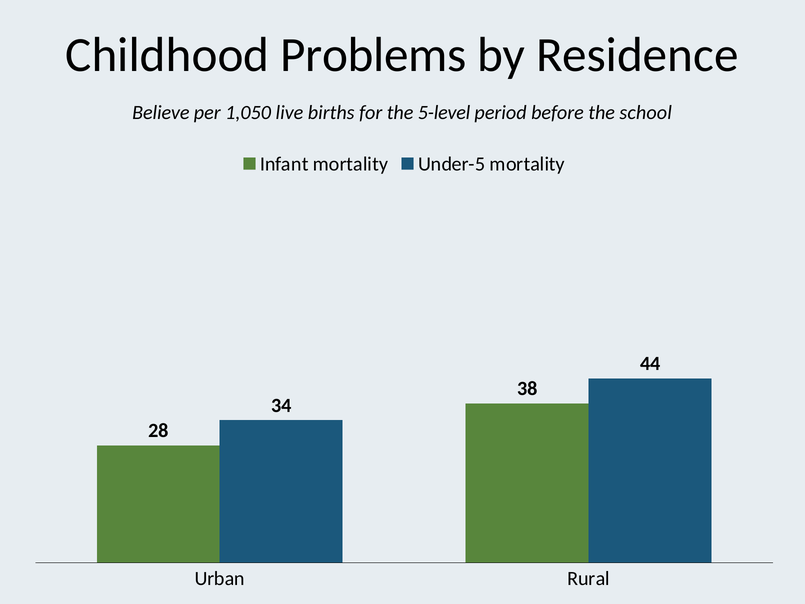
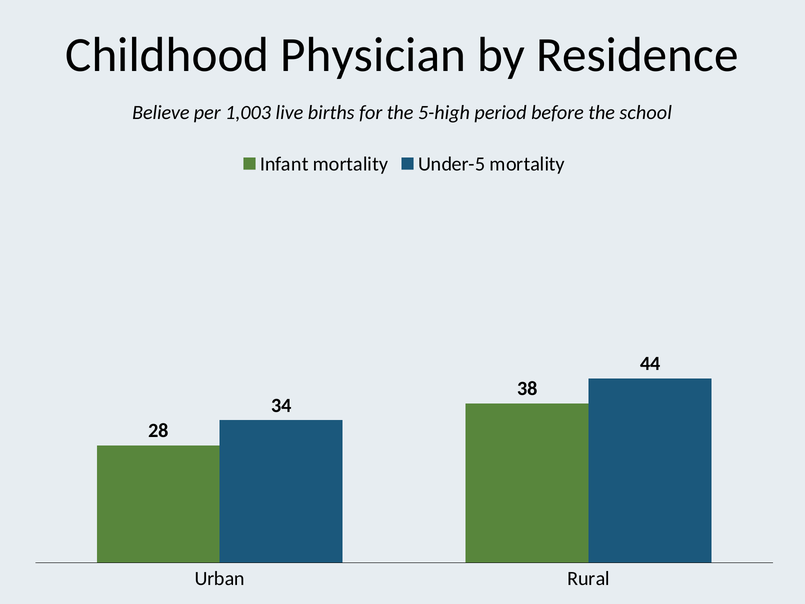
Problems: Problems -> Physician
1,050: 1,050 -> 1,003
5-level: 5-level -> 5-high
